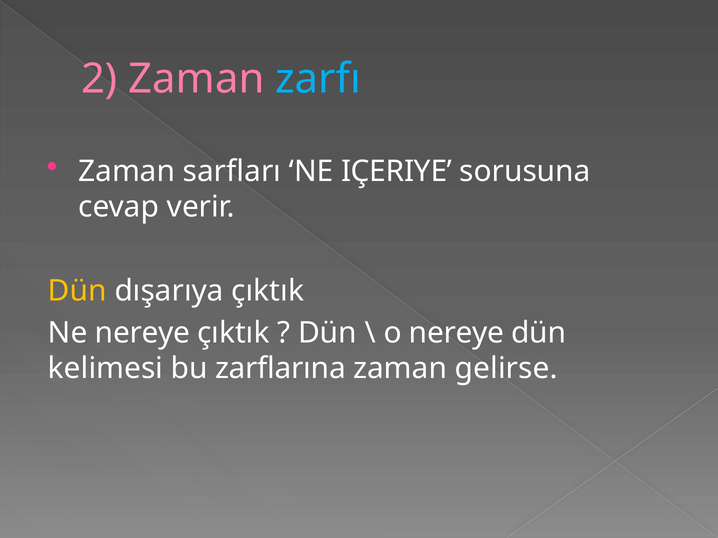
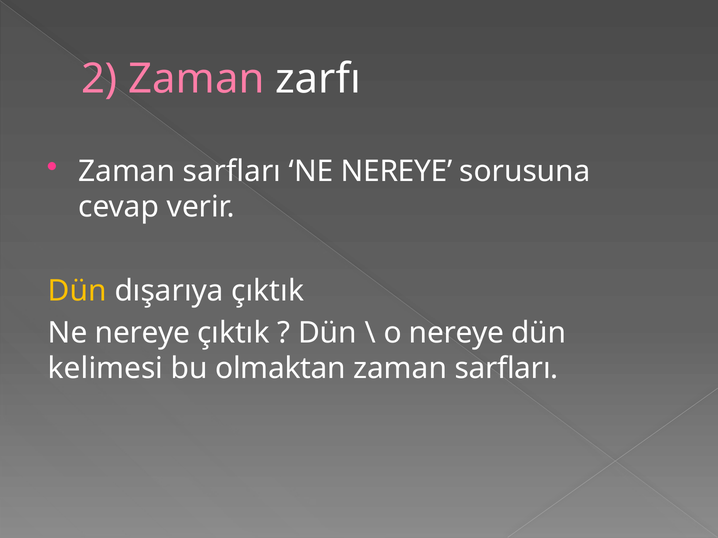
zarfı colour: light blue -> white
sarfları NE IÇERIYE: IÇERIYE -> NEREYE
zarflarına: zarflarına -> olmaktan
gelirse at (506, 369): gelirse -> sarfları
